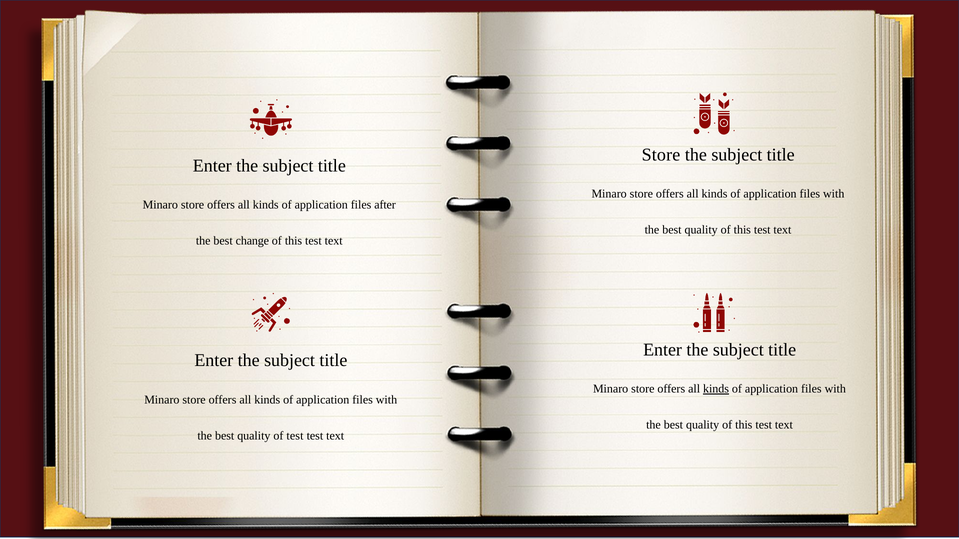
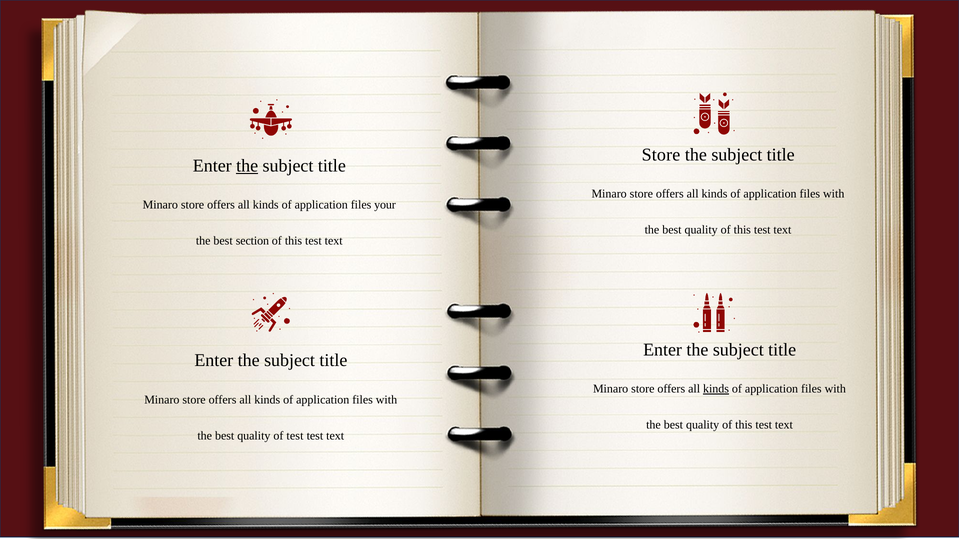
the at (247, 166) underline: none -> present
after: after -> your
change: change -> section
